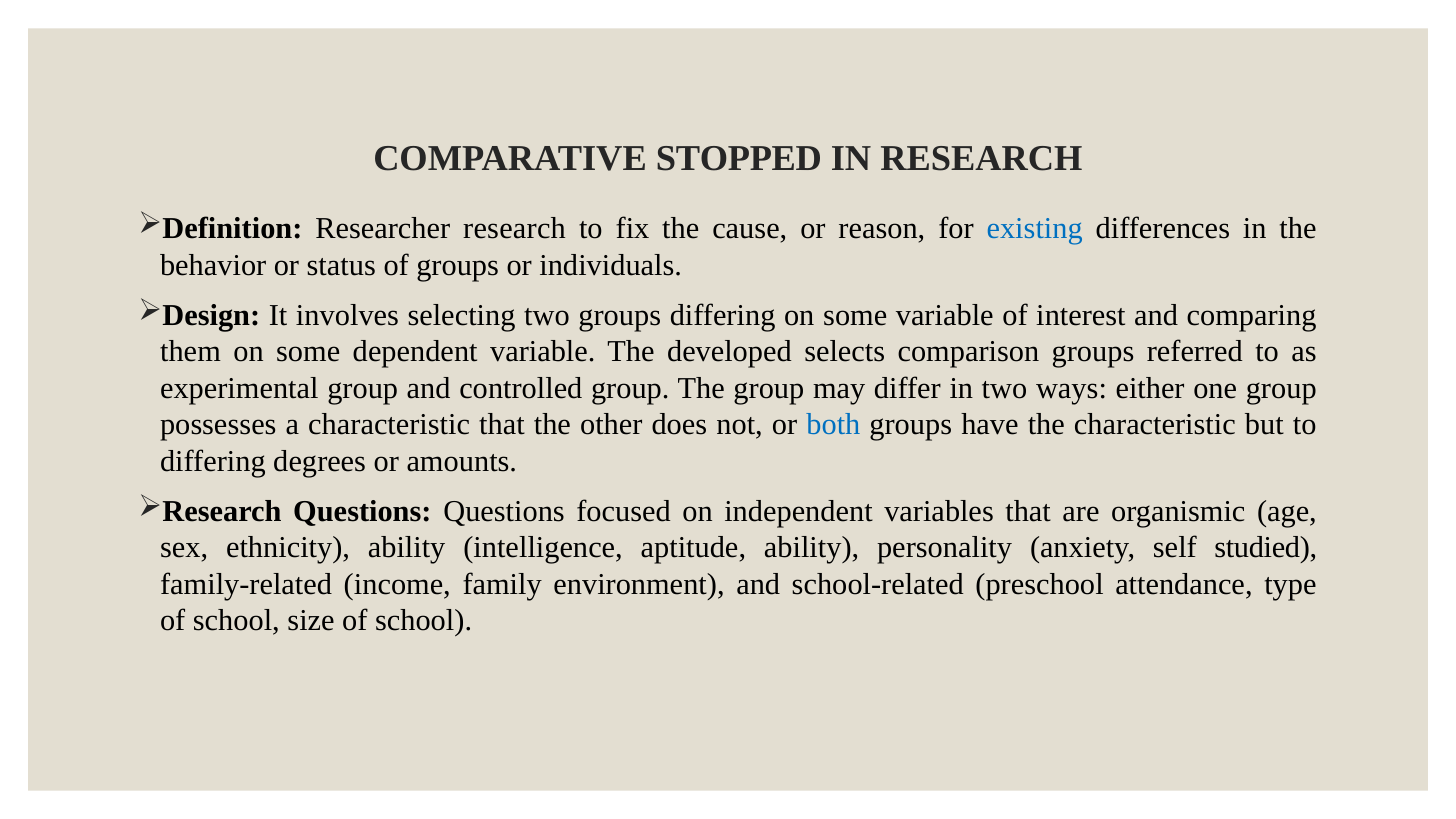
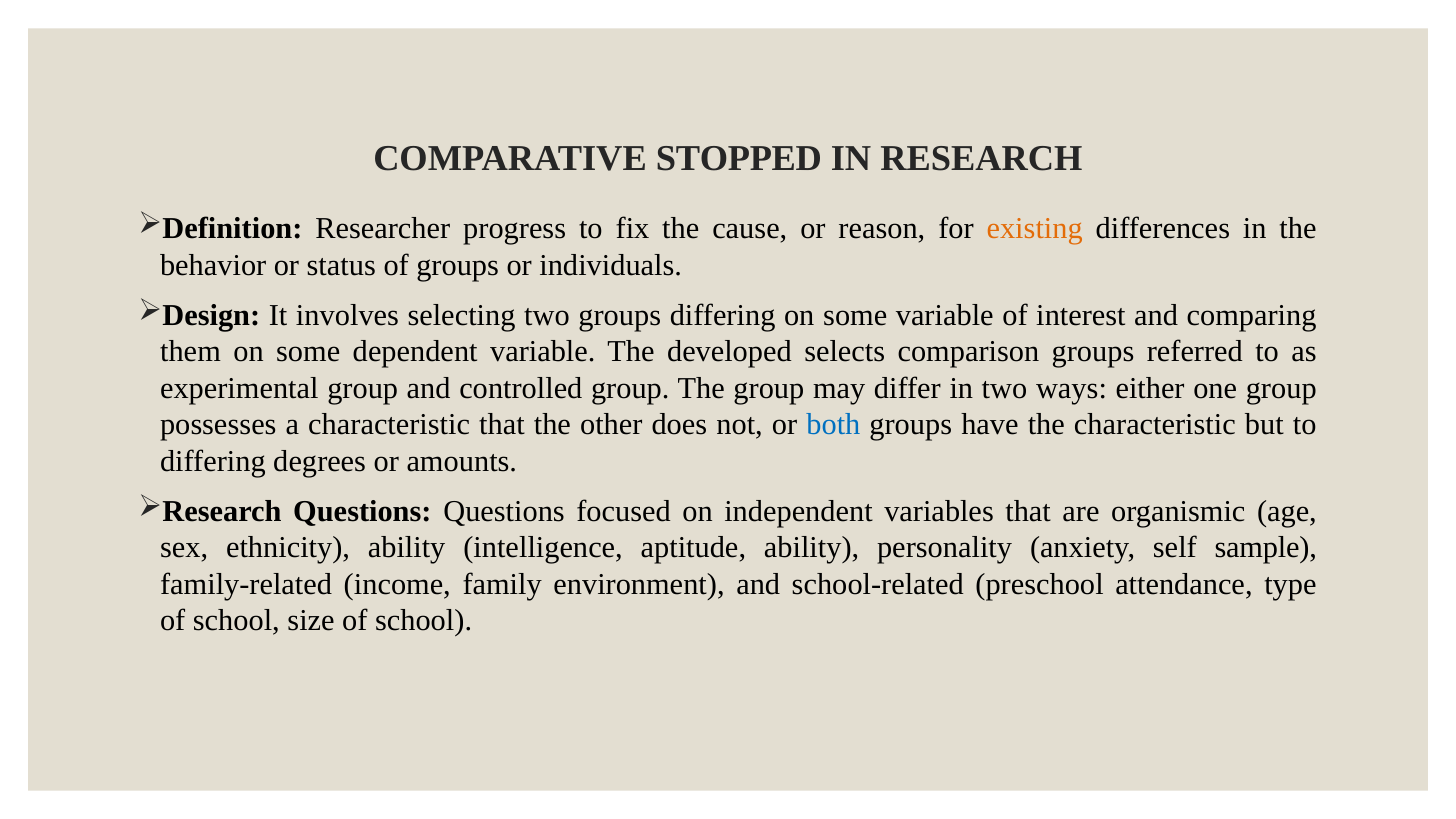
Researcher research: research -> progress
existing colour: blue -> orange
studied: studied -> sample
